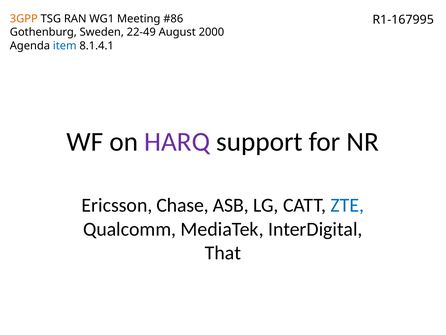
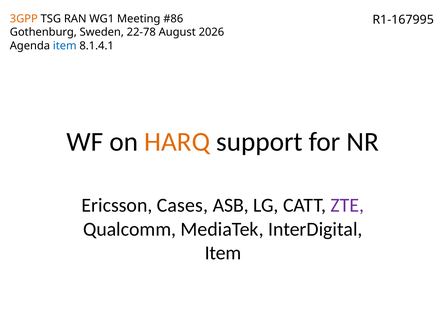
22-49: 22-49 -> 22-78
2000: 2000 -> 2026
HARQ colour: purple -> orange
Chase: Chase -> Cases
ZTE colour: blue -> purple
That at (223, 253): That -> Item
